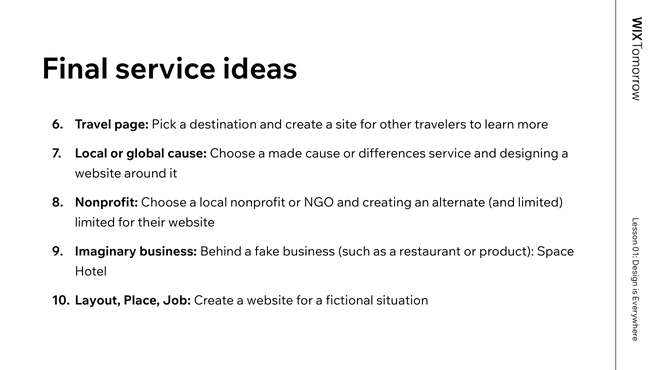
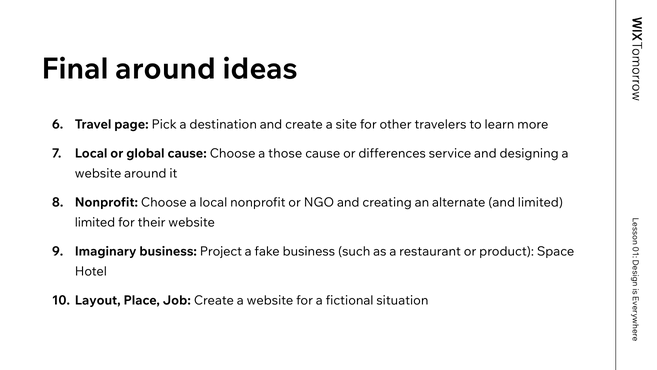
Final service: service -> around
made: made -> those
Behind: Behind -> Project
